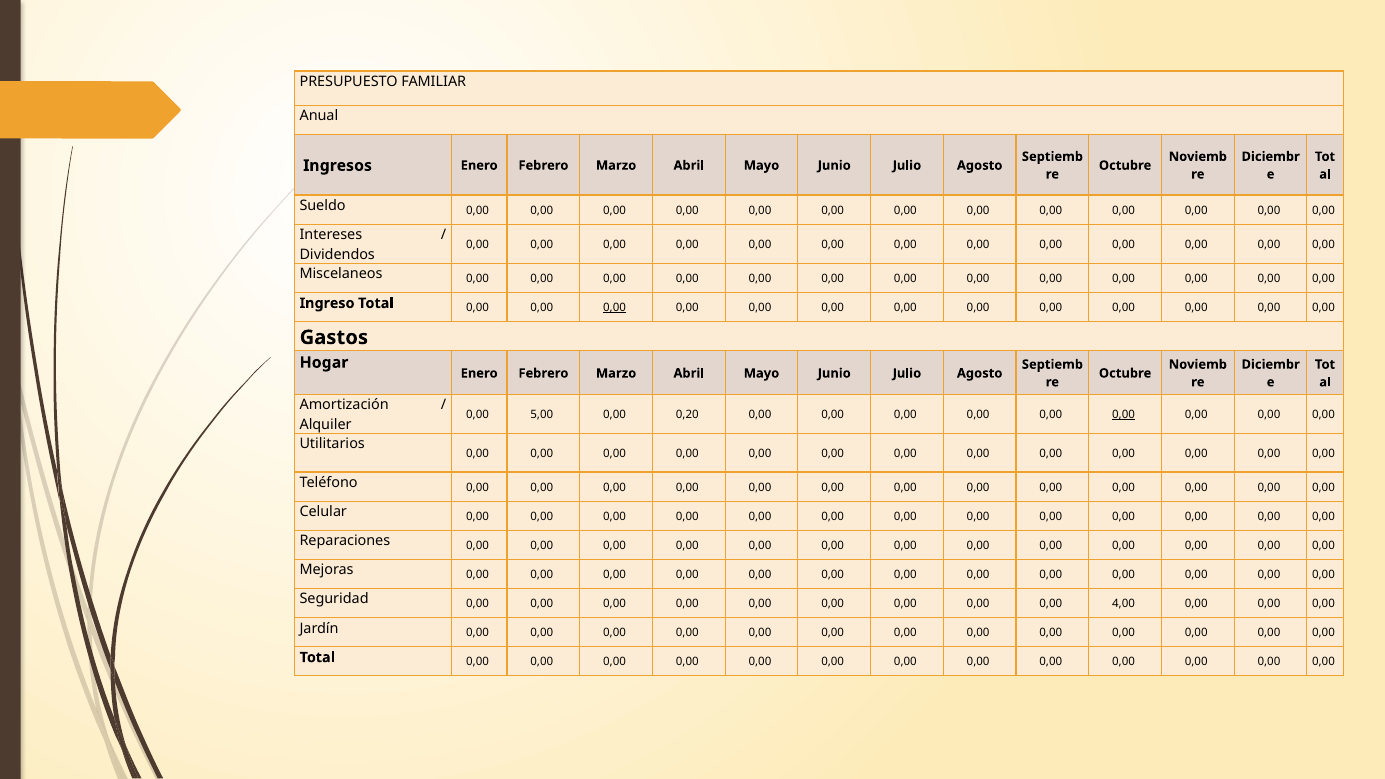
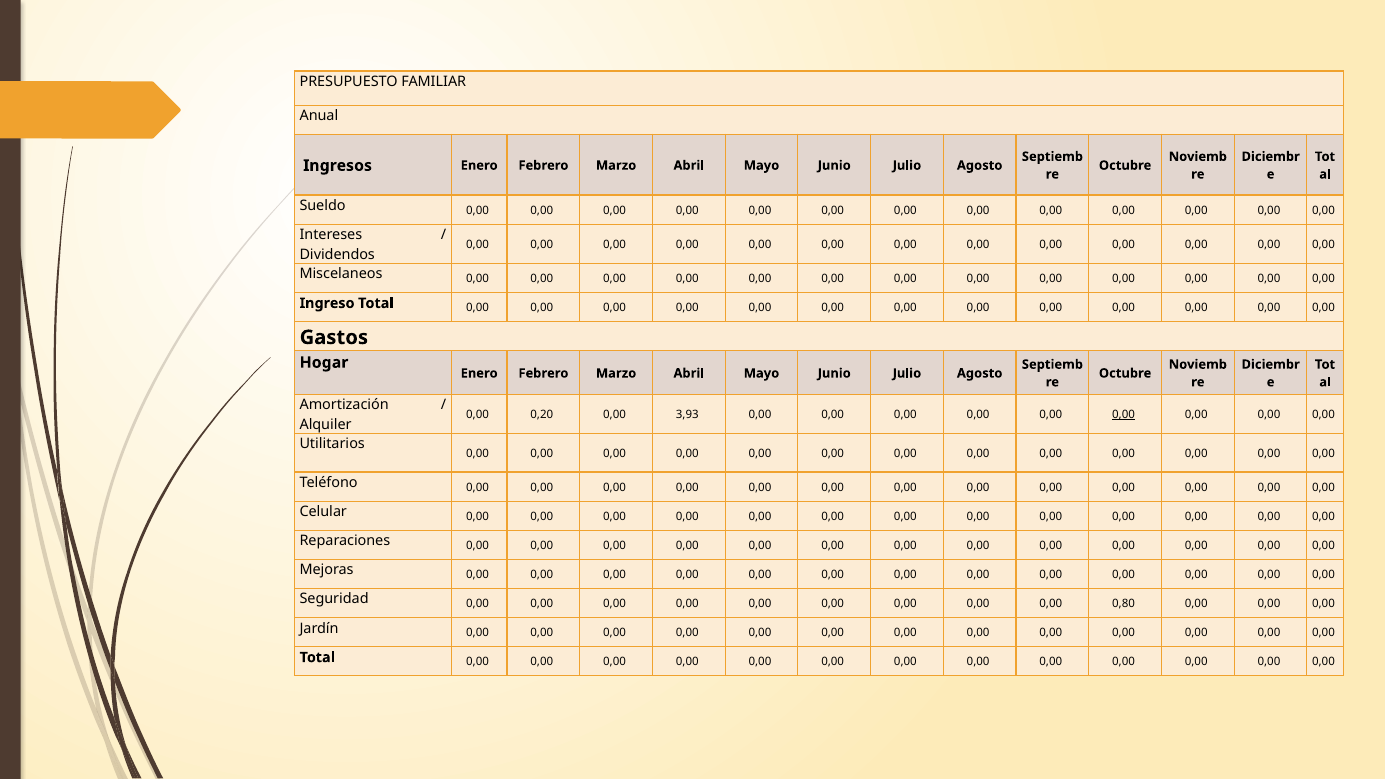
0,00 at (615, 308) underline: present -> none
5,00: 5,00 -> 0,20
0,20: 0,20 -> 3,93
4,00: 4,00 -> 0,80
